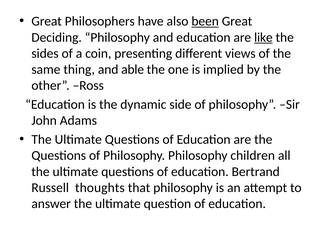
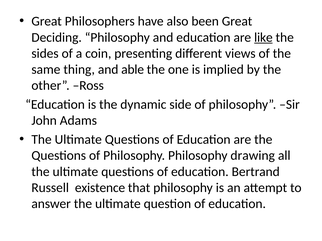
been underline: present -> none
children: children -> drawing
thoughts: thoughts -> existence
